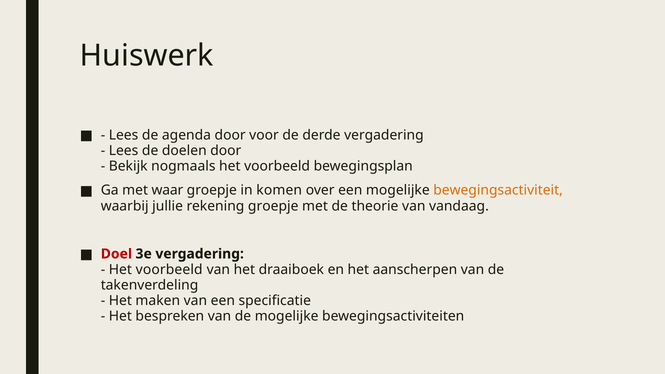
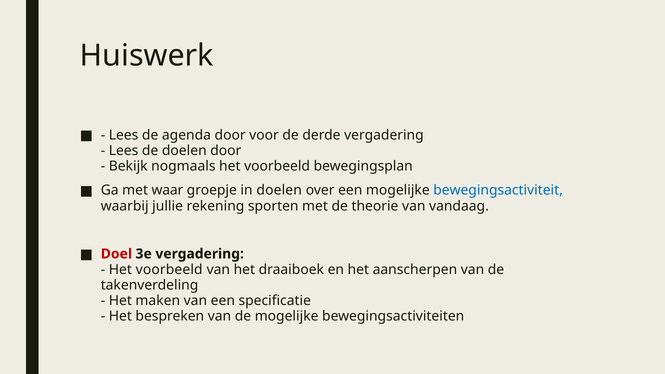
in komen: komen -> doelen
bewegingsactiviteit colour: orange -> blue
rekening groepje: groepje -> sporten
